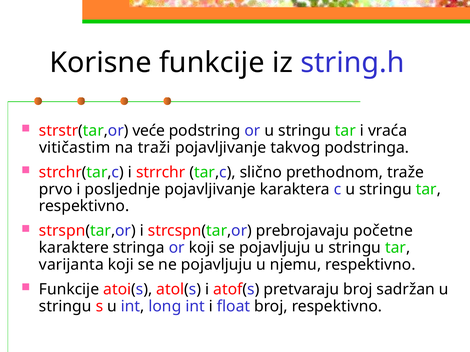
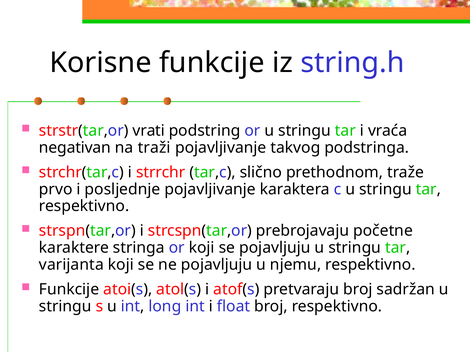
veće: veće -> vrati
vitičastim: vitičastim -> negativan
